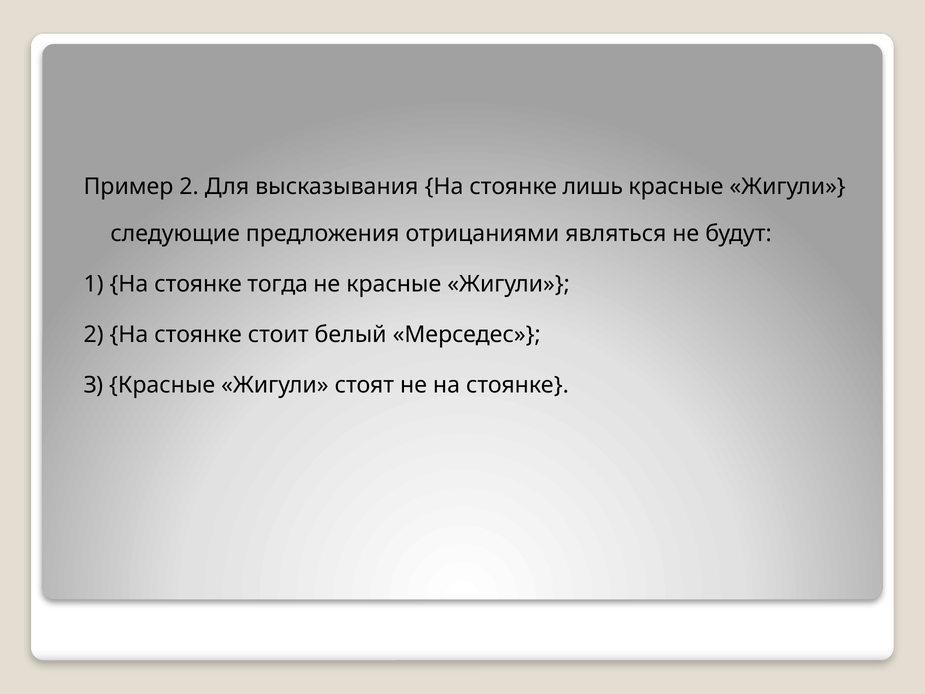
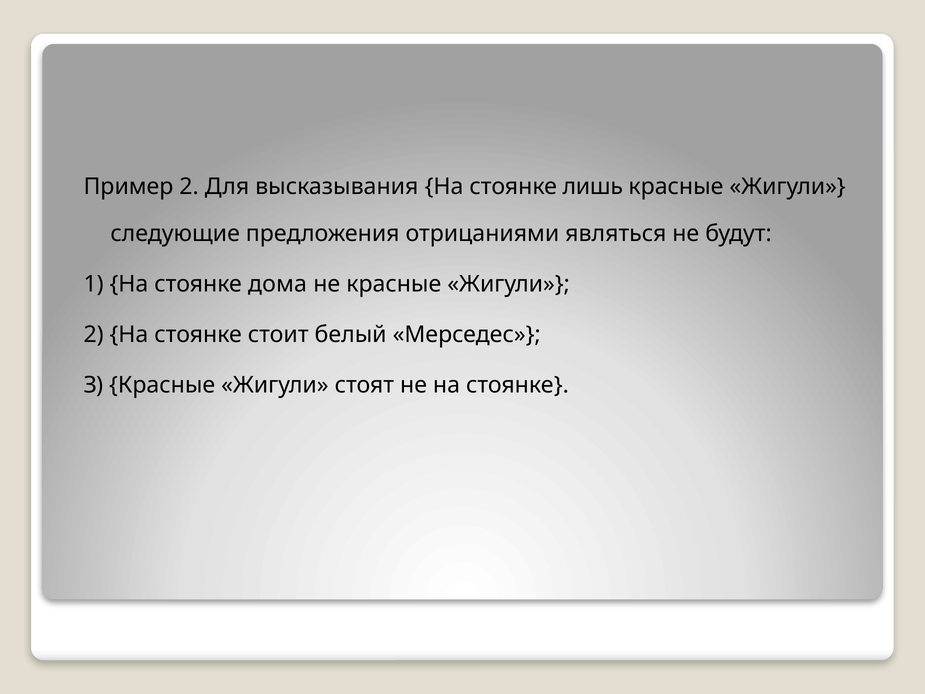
тогда: тогда -> дома
